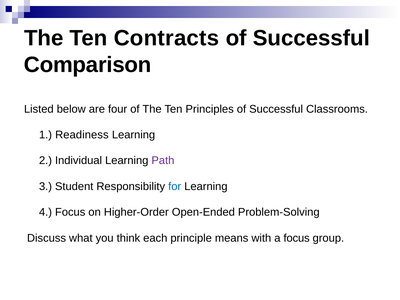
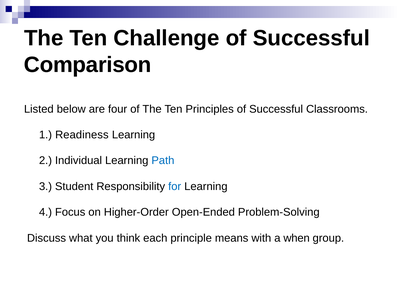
Contracts: Contracts -> Challenge
Path colour: purple -> blue
a focus: focus -> when
